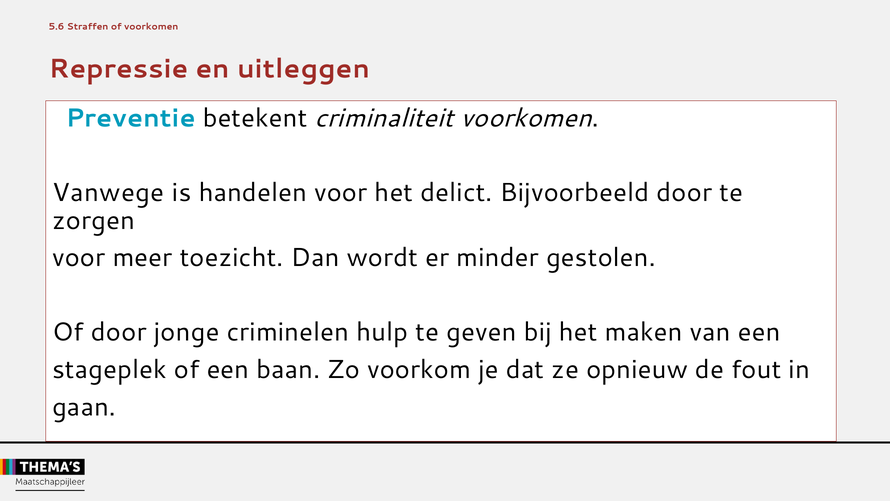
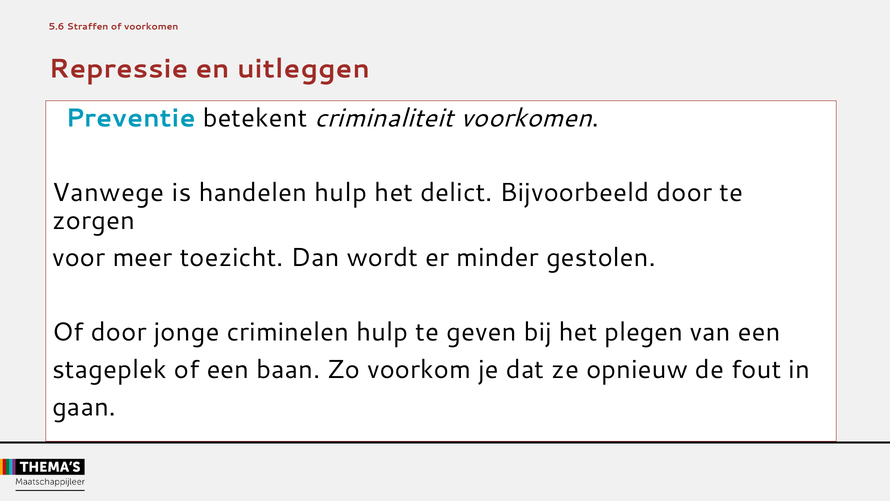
handelen voor: voor -> hulp
maken: maken -> plegen
